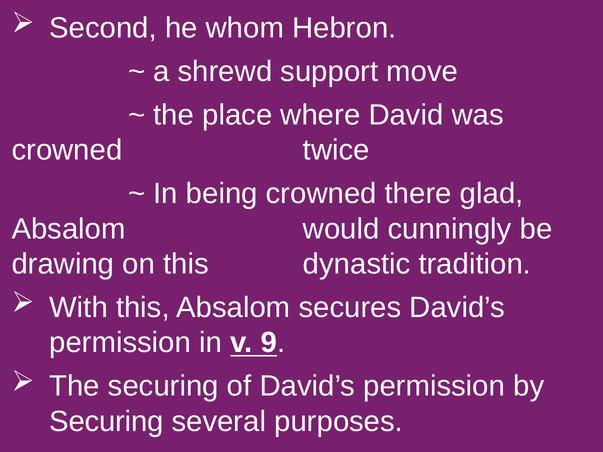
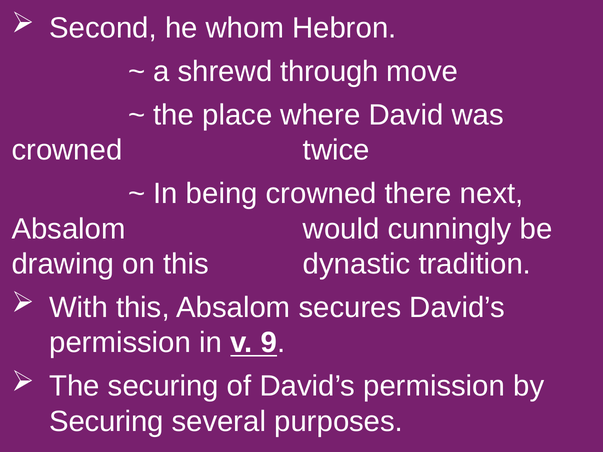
support: support -> through
glad: glad -> next
